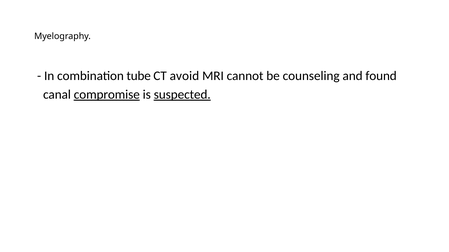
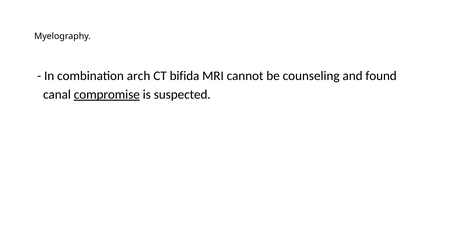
tube: tube -> arch
avoid: avoid -> bifida
suspected underline: present -> none
